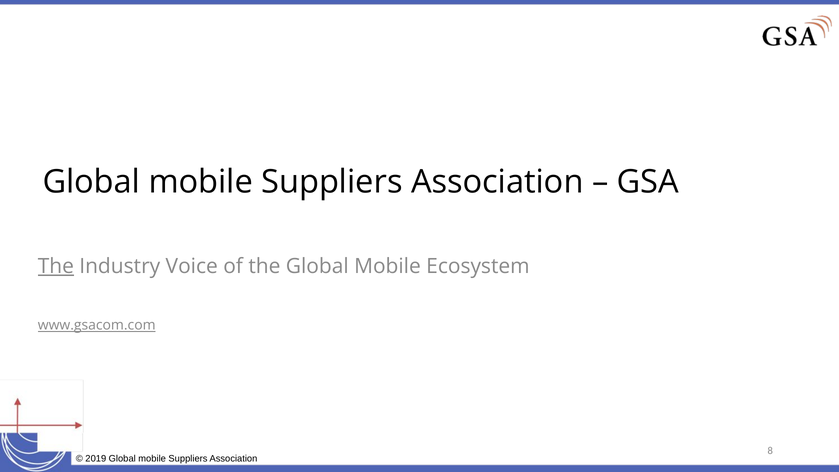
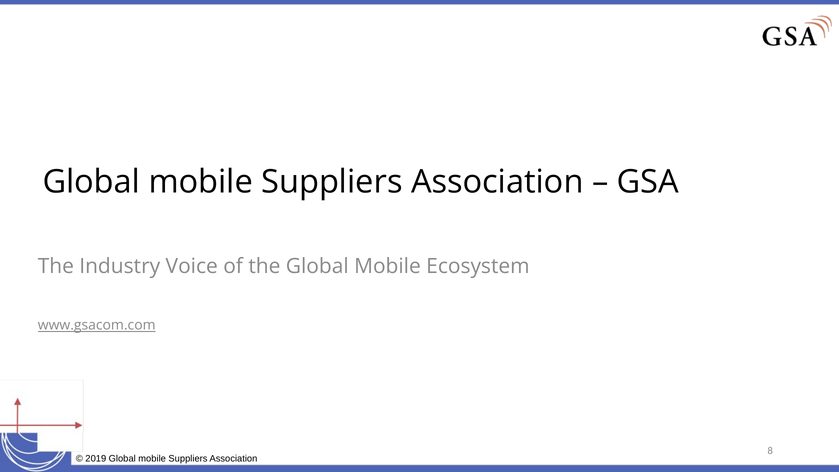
The at (56, 266) underline: present -> none
